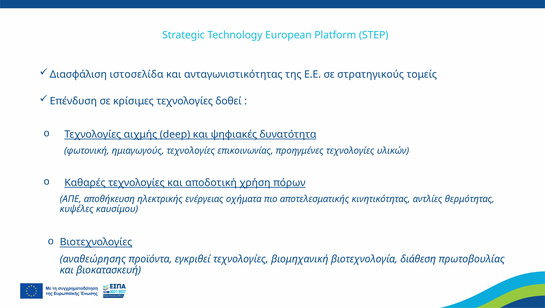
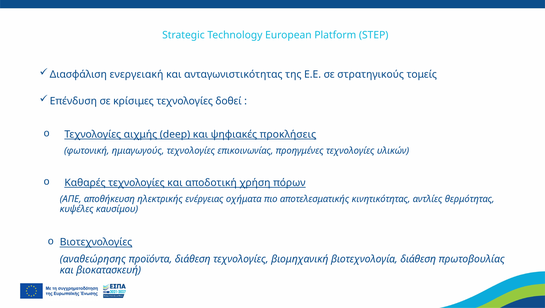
ιστοσελίδα: ιστοσελίδα -> ενεργειακή
δυνατότητα: δυνατότητα -> προκλήσεις
προϊόντα εγκριθεί: εγκριθεί -> διάθεση
